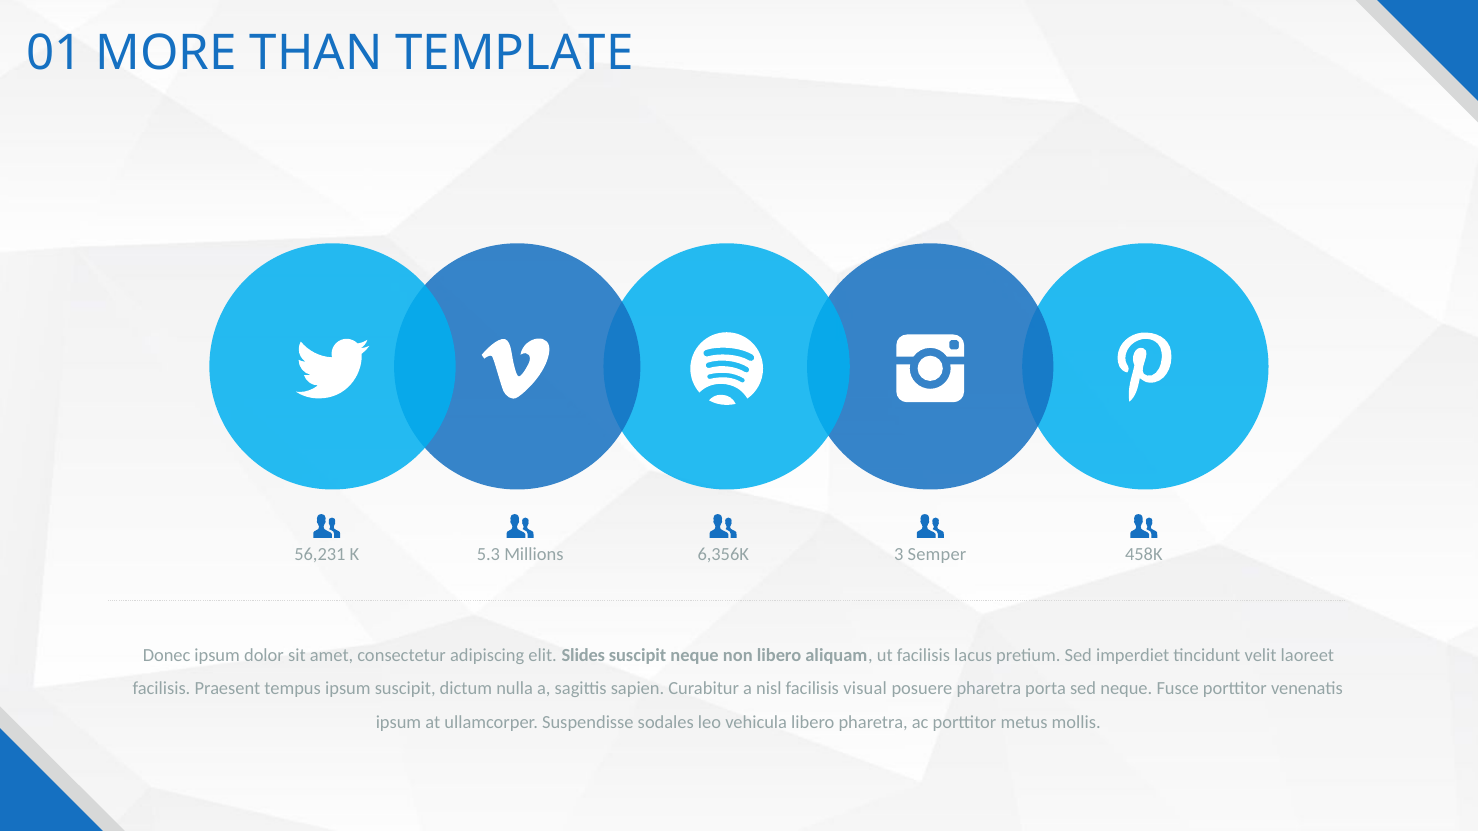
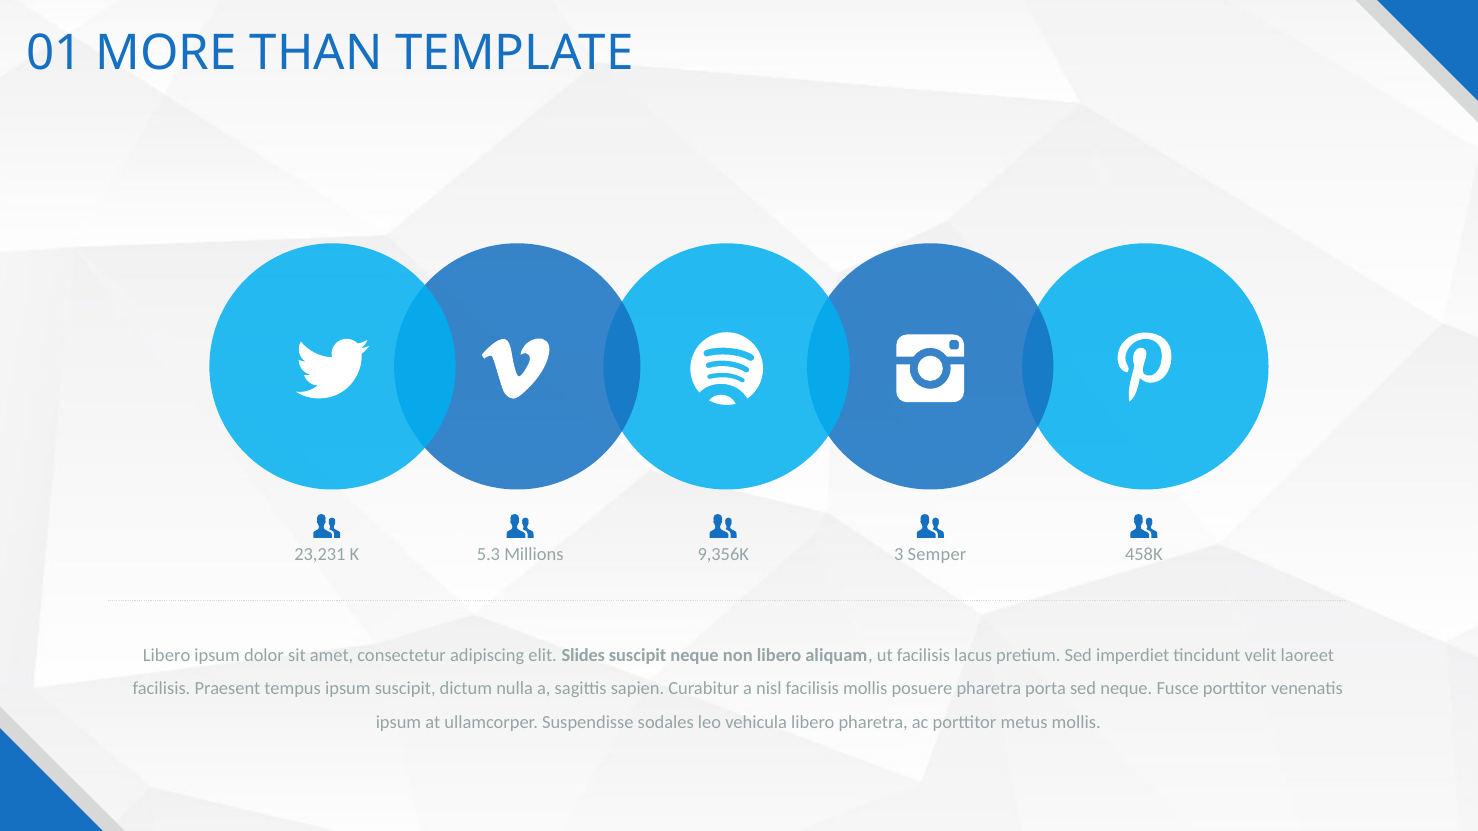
56,231: 56,231 -> 23,231
6,356K: 6,356K -> 9,356K
Donec at (167, 656): Donec -> Libero
facilisis visual: visual -> mollis
